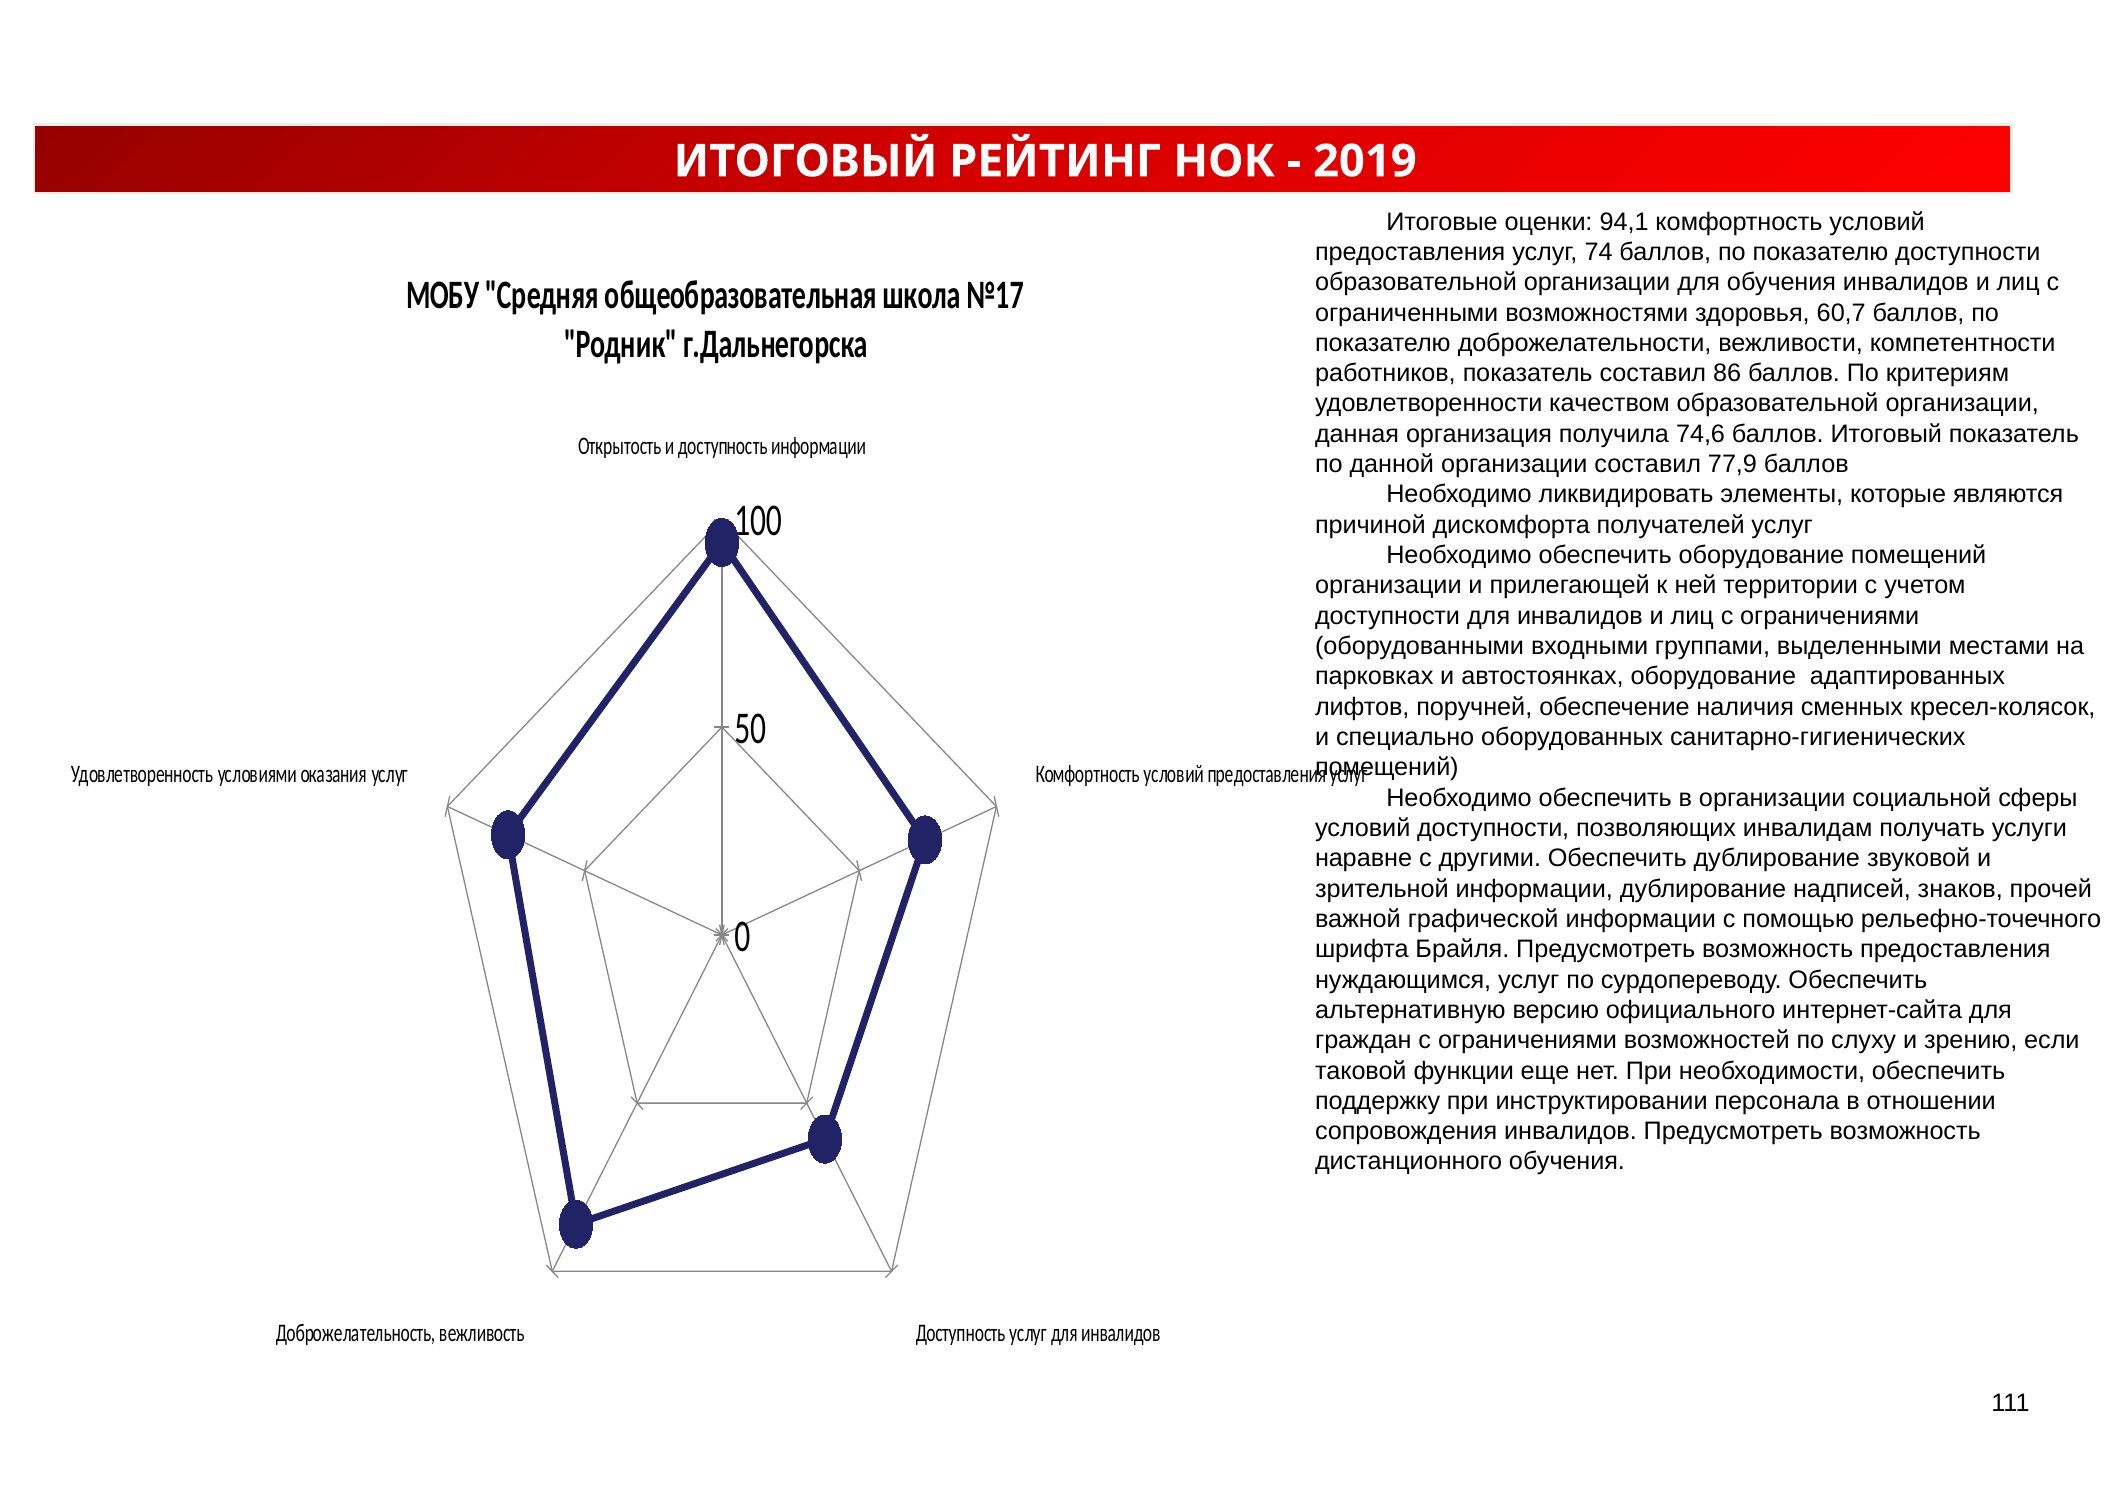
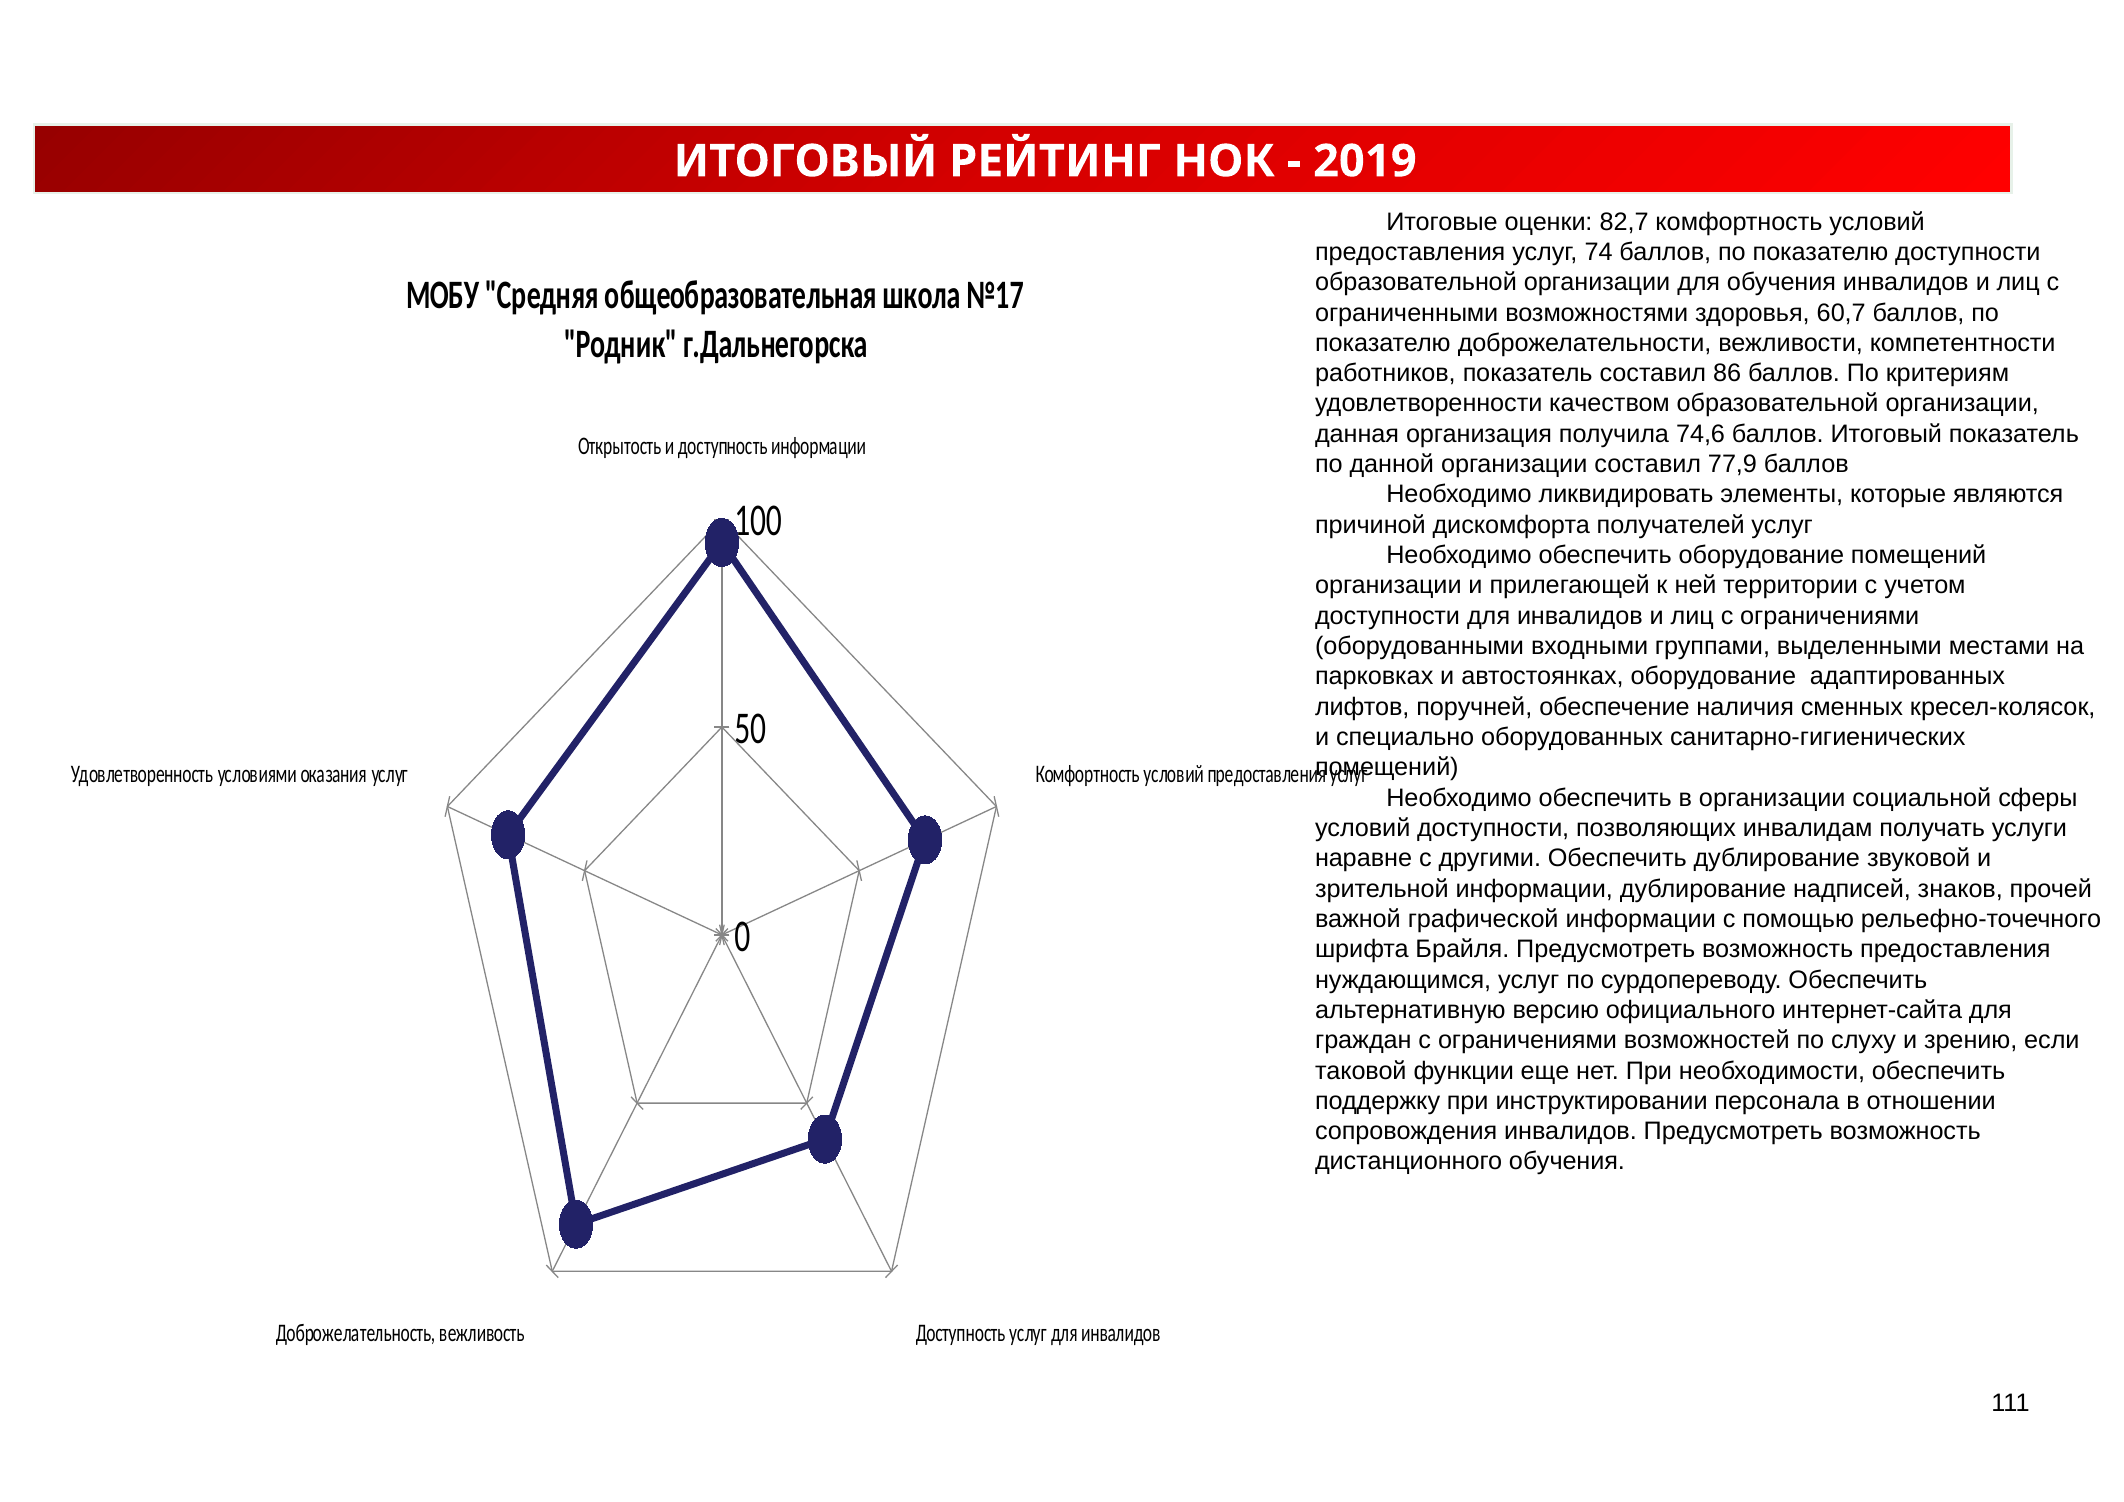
94,1: 94,1 -> 82,7
